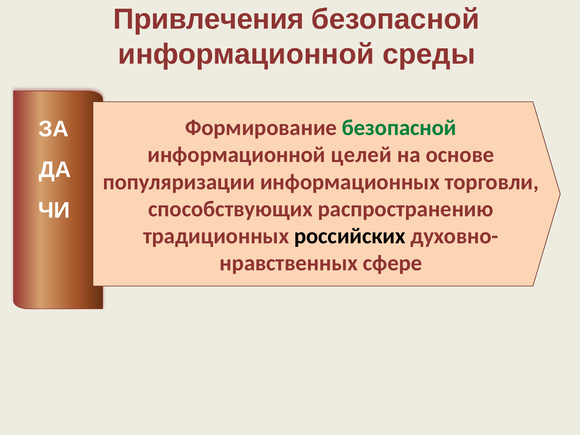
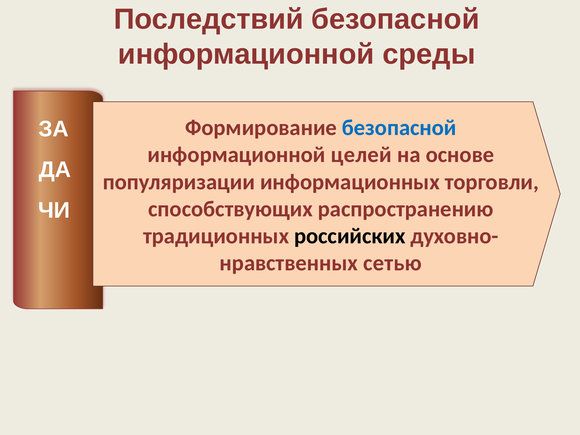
Привлечения: Привлечения -> Последствий
безопасной at (399, 128) colour: green -> blue
сфере: сфере -> сетью
